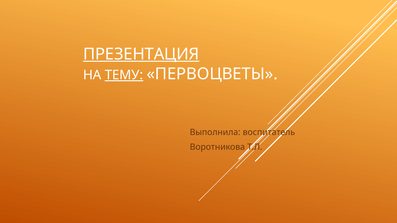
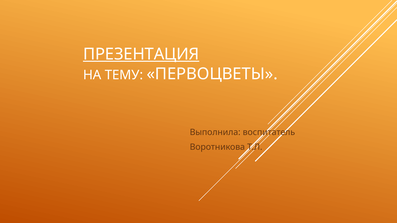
ТЕМУ underline: present -> none
